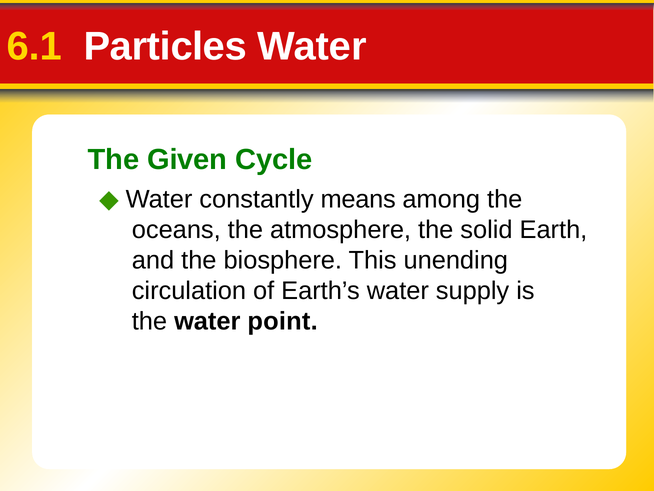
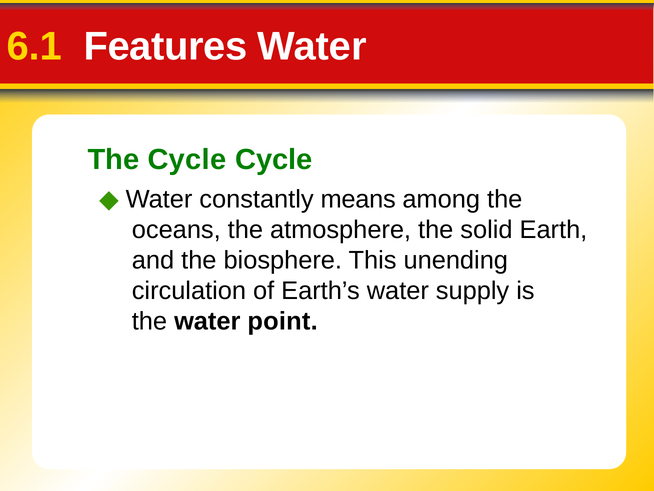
Particles: Particles -> Features
The Given: Given -> Cycle
